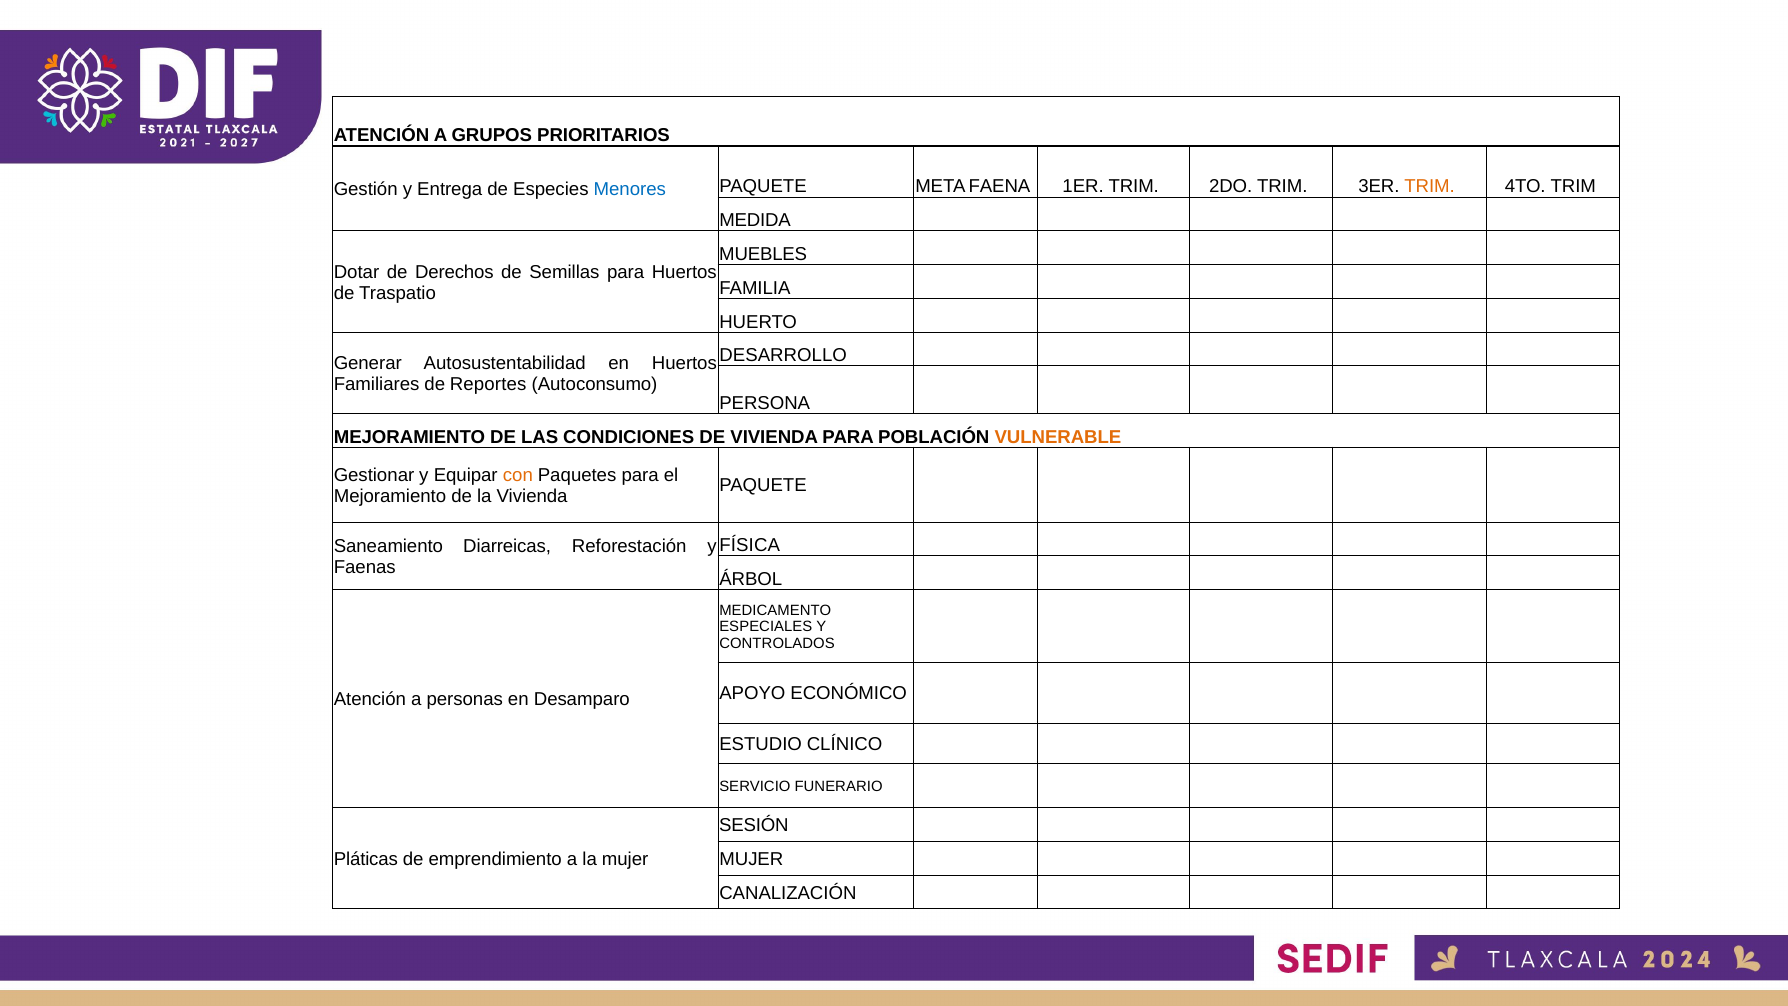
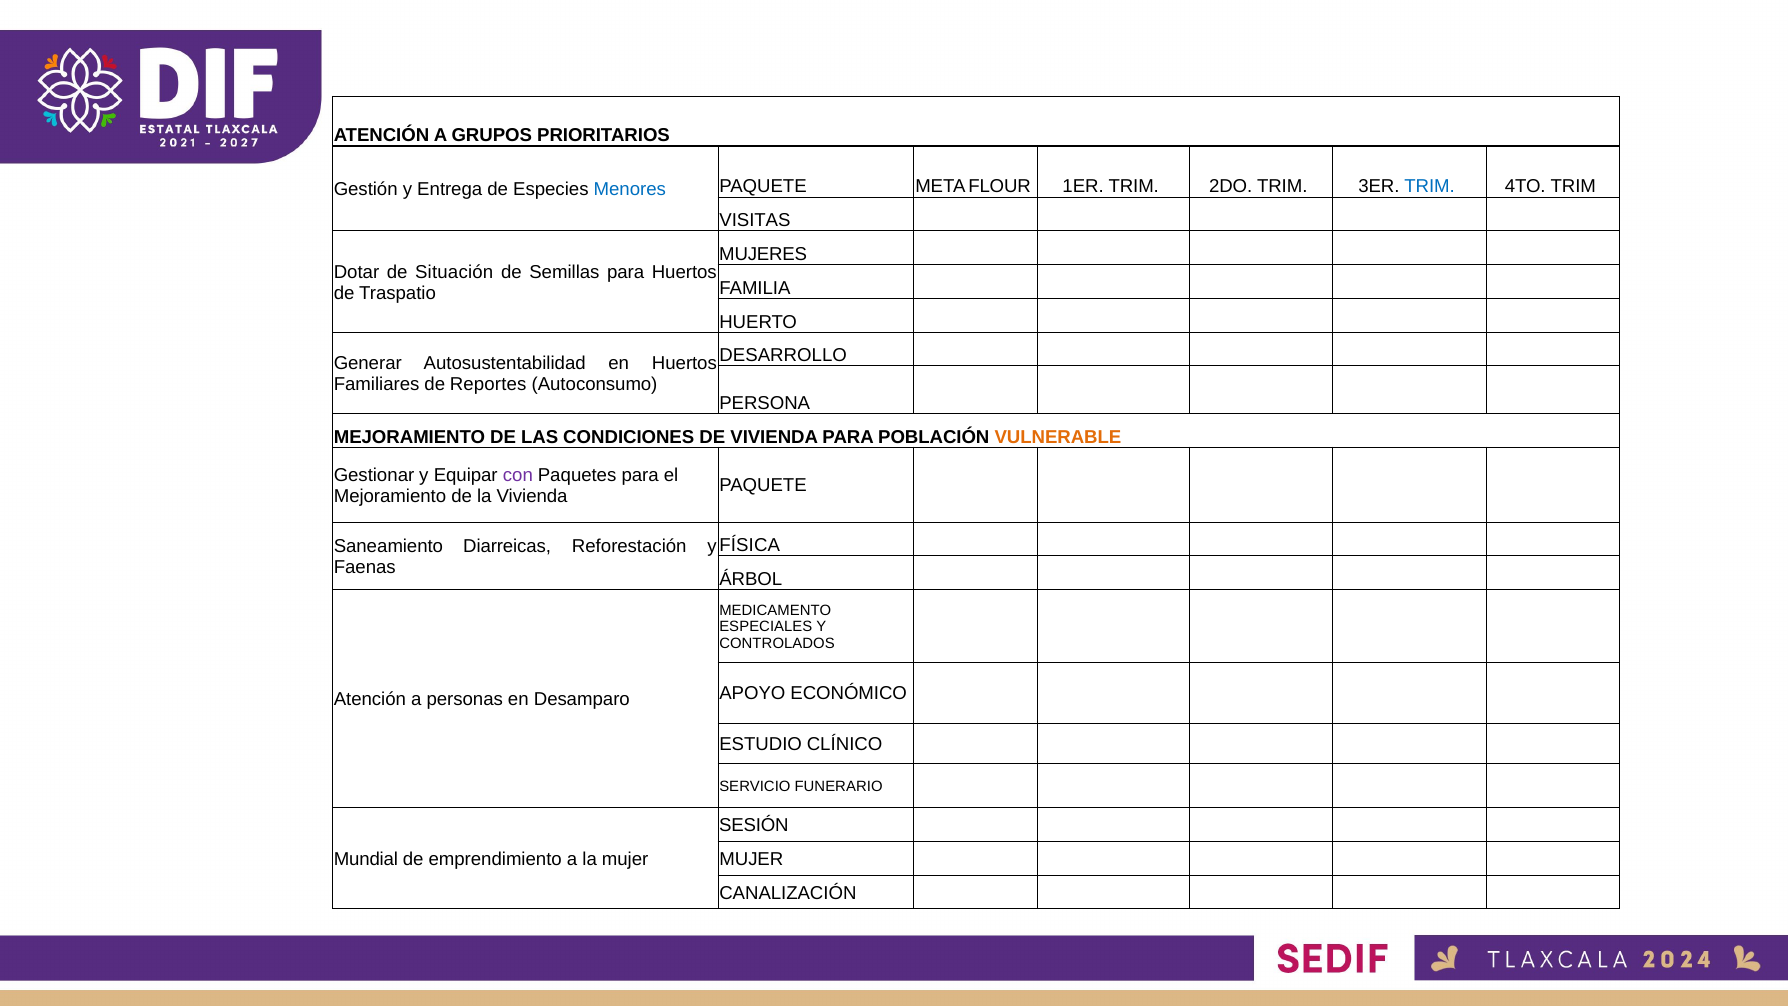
FAENA: FAENA -> FLOUR
TRIM at (1430, 187) colour: orange -> blue
MEDIDA: MEDIDA -> VISITAS
MUEBLES: MUEBLES -> MUJERES
Derechos: Derechos -> Situación
con colour: orange -> purple
Pláticas: Pláticas -> Mundial
